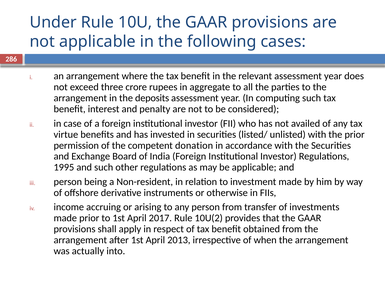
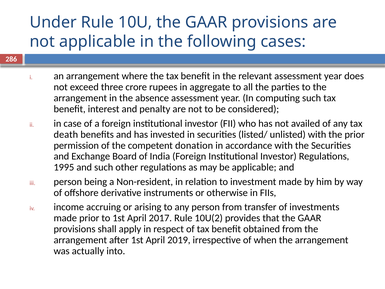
deposits: deposits -> absence
virtue: virtue -> death
2013: 2013 -> 2019
